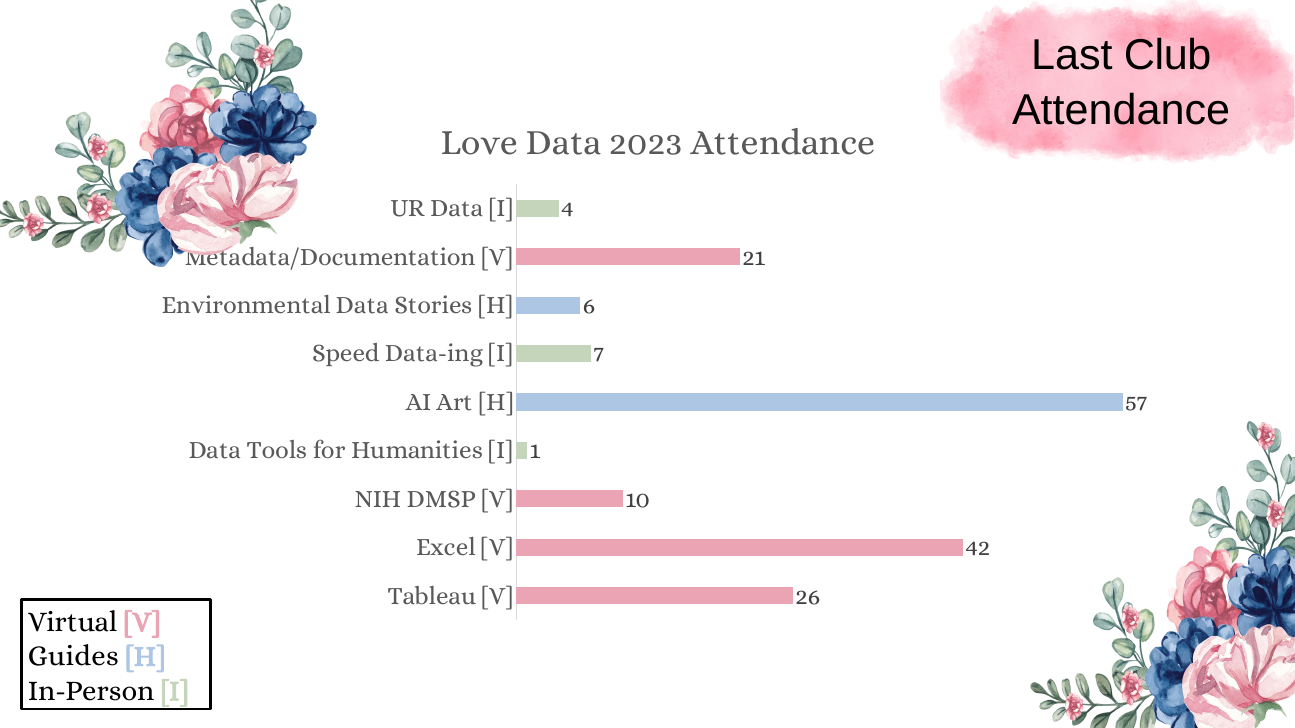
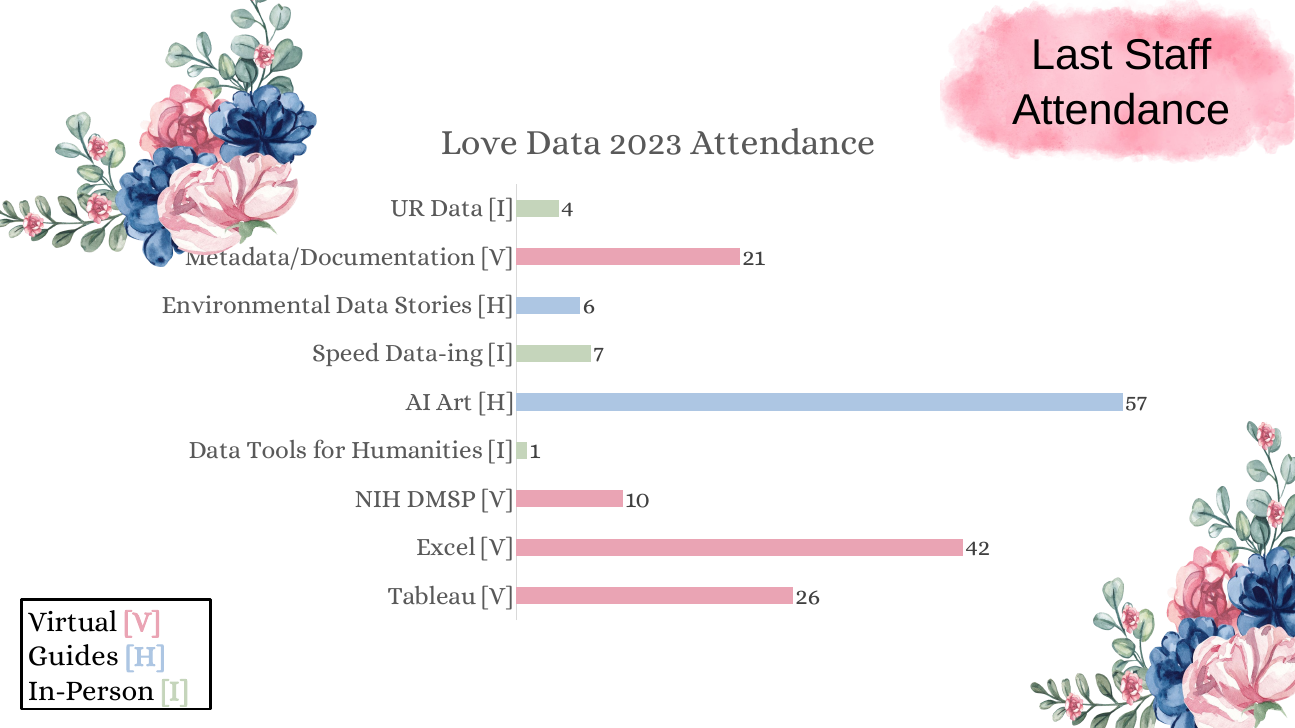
Club: Club -> Staff
